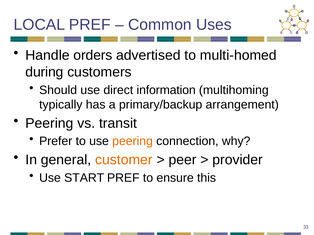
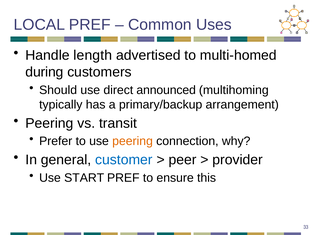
orders: orders -> length
information: information -> announced
customer colour: orange -> blue
